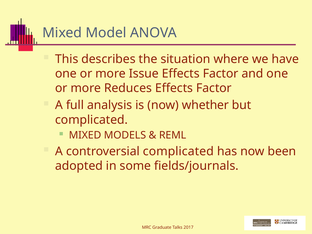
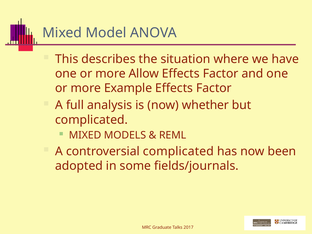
Issue: Issue -> Allow
Reduces: Reduces -> Example
